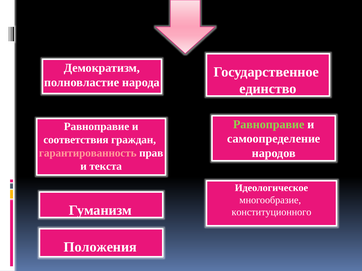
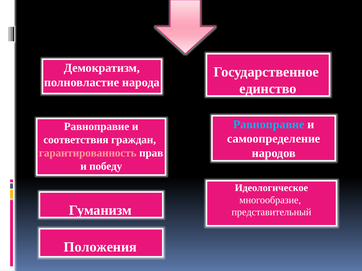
Равноправие at (269, 125) colour: light green -> light blue
текста: текста -> победу
конституционного: конституционного -> представительный
